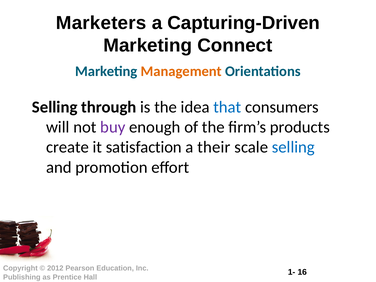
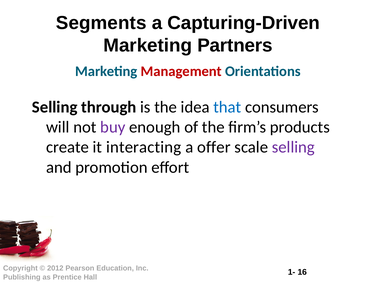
Marketers: Marketers -> Segments
Connect: Connect -> Partners
Management colour: orange -> red
satisfaction: satisfaction -> interacting
their: their -> offer
selling at (293, 147) colour: blue -> purple
